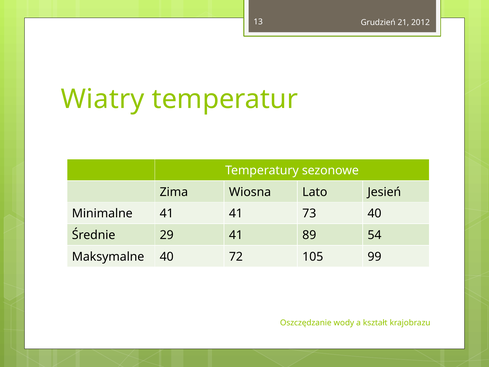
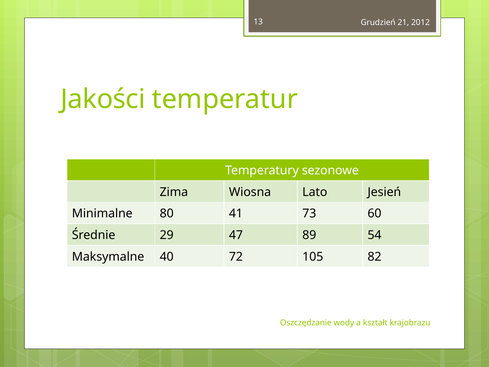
Wiatry: Wiatry -> Jakości
Minimalne 41: 41 -> 80
73 40: 40 -> 60
29 41: 41 -> 47
99: 99 -> 82
